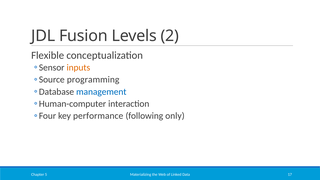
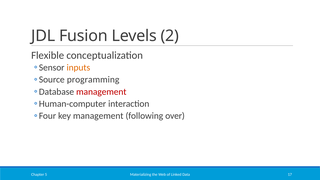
management at (101, 92) colour: blue -> red
key performance: performance -> management
only: only -> over
